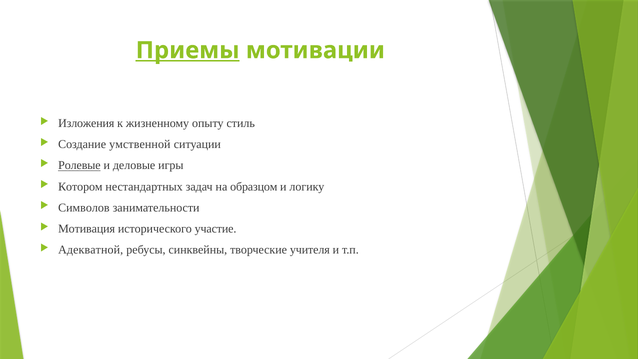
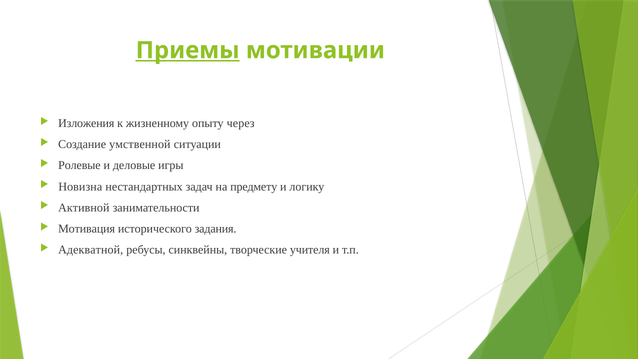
стиль: стиль -> через
Ролевые underline: present -> none
Котором: Котором -> Новизна
образцом: образцом -> предмету
Символов: Символов -> Активной
участие: участие -> задания
